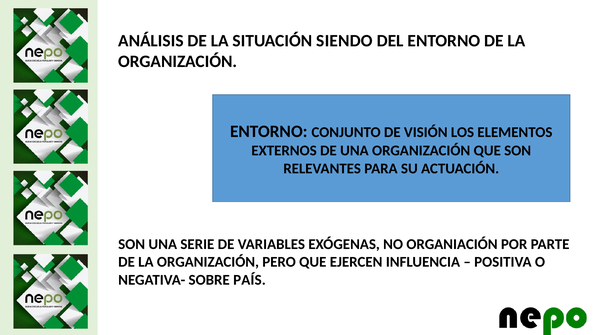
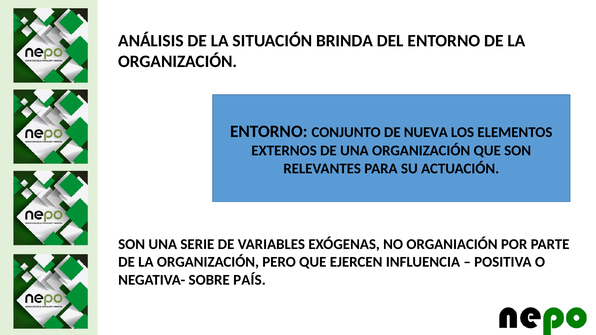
SIENDO: SIENDO -> BRINDA
VISIÓN: VISIÓN -> NUEVA
